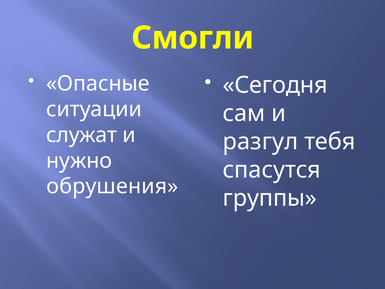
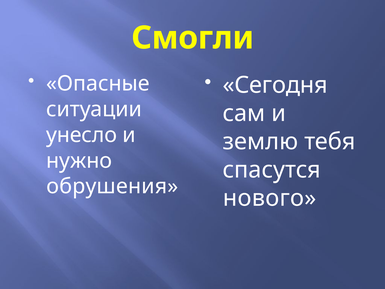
служат: служат -> унесло
разгул: разгул -> землю
группы: группы -> нового
